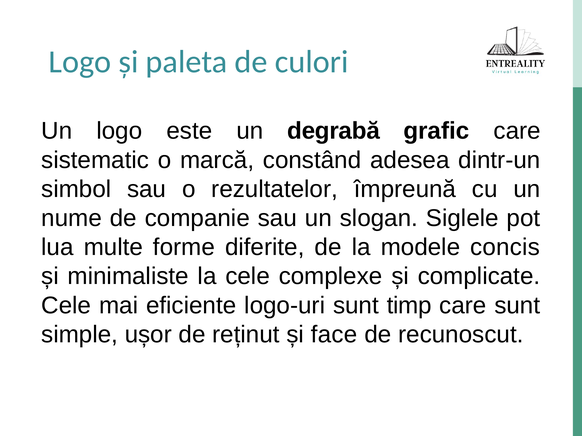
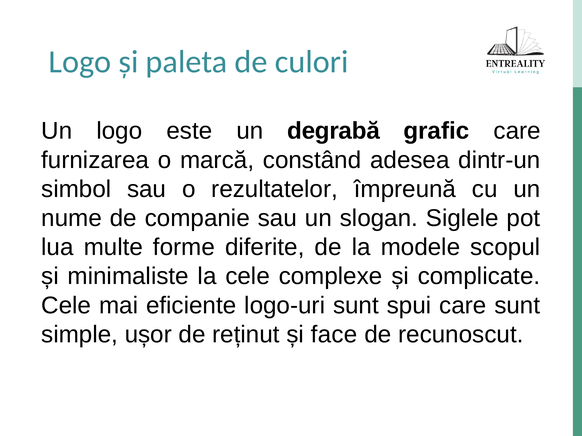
sistematic: sistematic -> furnizarea
concis: concis -> scopul
timp: timp -> spui
